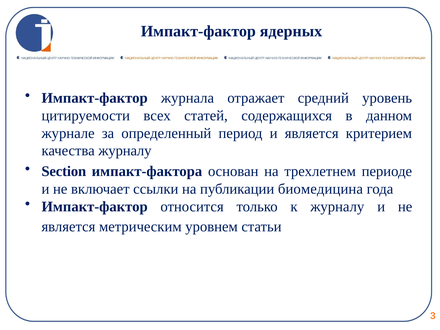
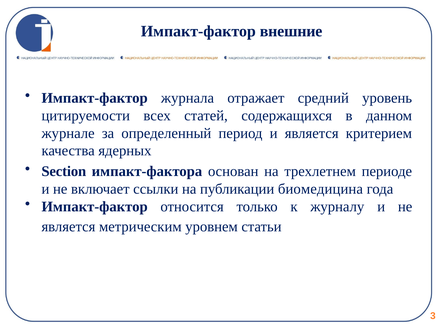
ядерных: ядерных -> внешние
качества журналу: журналу -> ядерных
